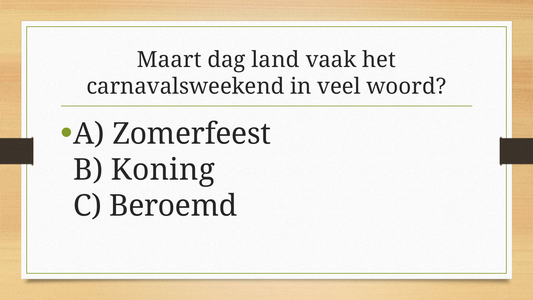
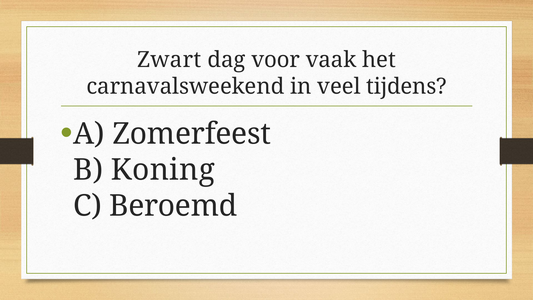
Maart: Maart -> Zwart
land: land -> voor
woord: woord -> tijdens
